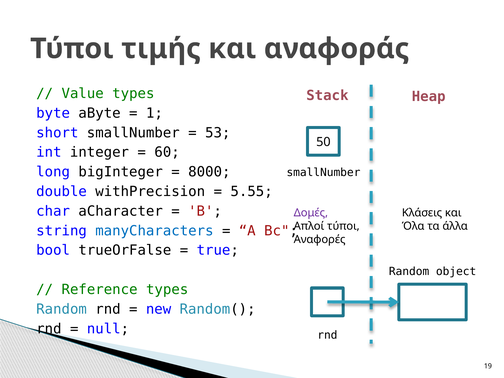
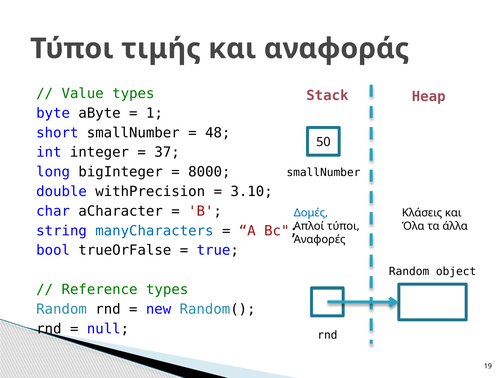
53: 53 -> 48
60: 60 -> 37
5.55: 5.55 -> 3.10
Δομές colour: purple -> blue
